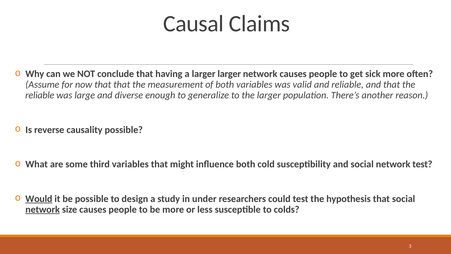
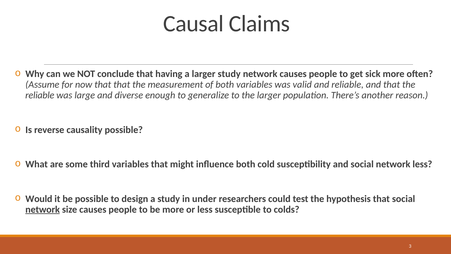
larger larger: larger -> study
network test: test -> less
Would underline: present -> none
